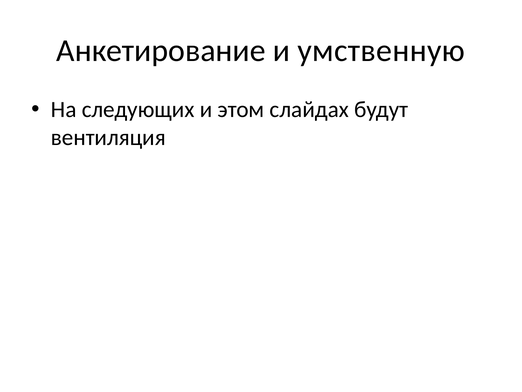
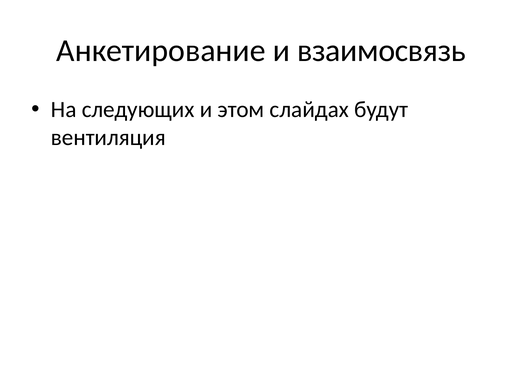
умственную: умственную -> взаимосвязь
